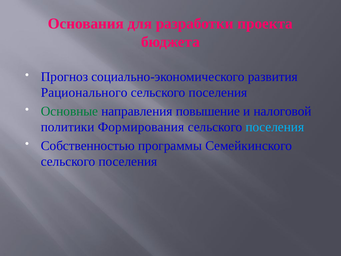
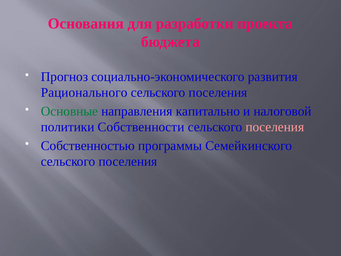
повышение: повышение -> капитально
Формирования: Формирования -> Собственности
поселения at (275, 127) colour: light blue -> pink
